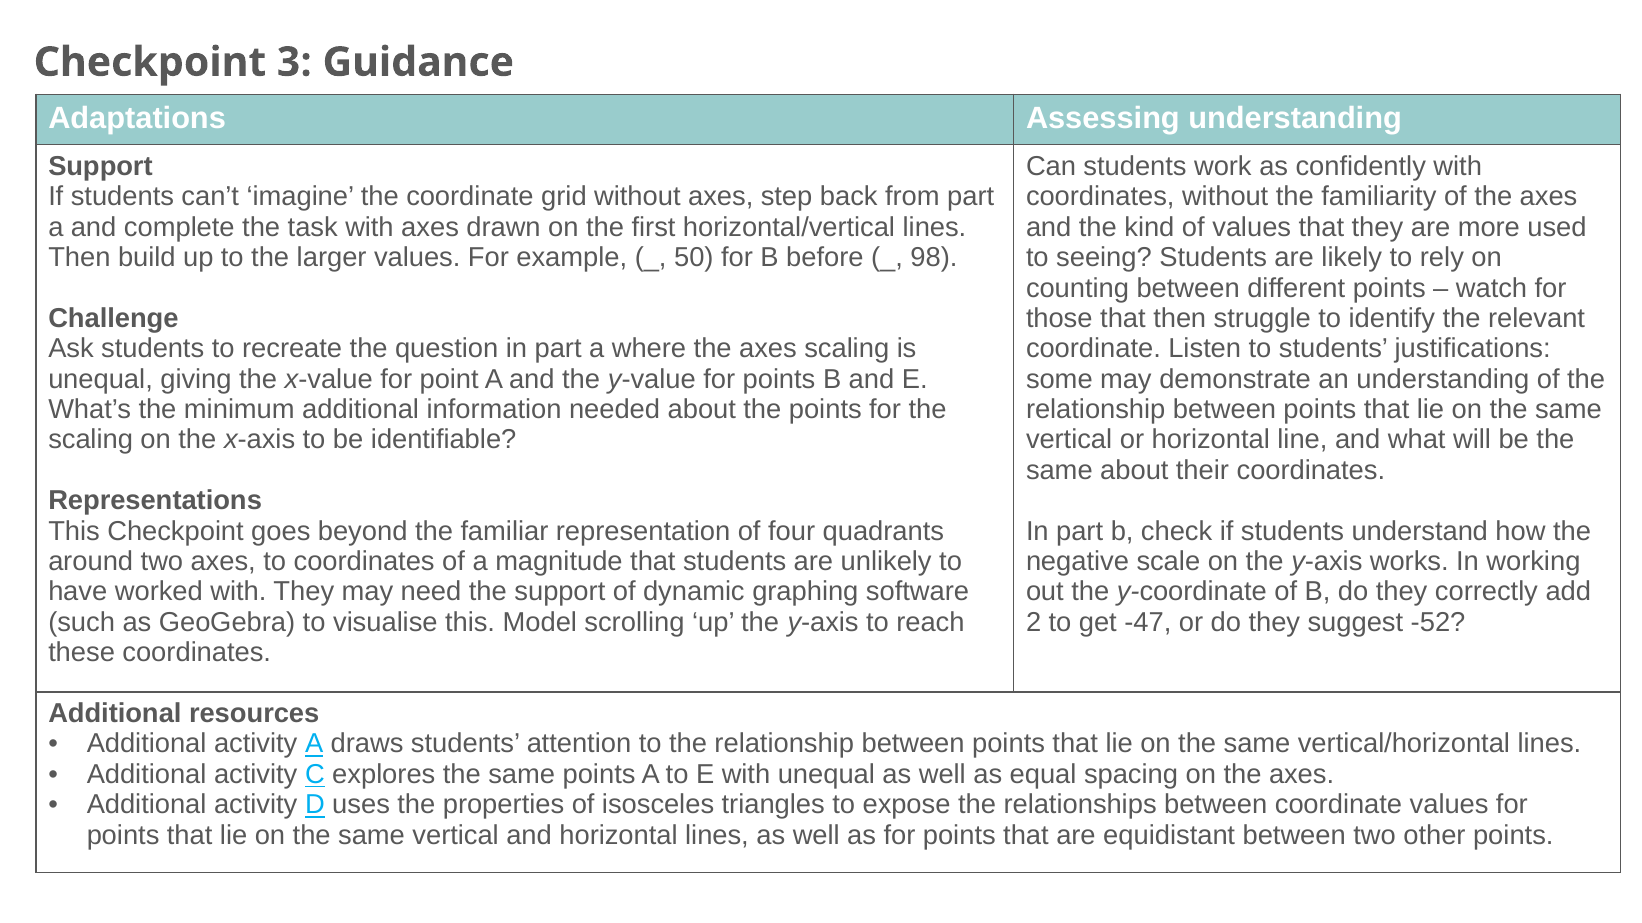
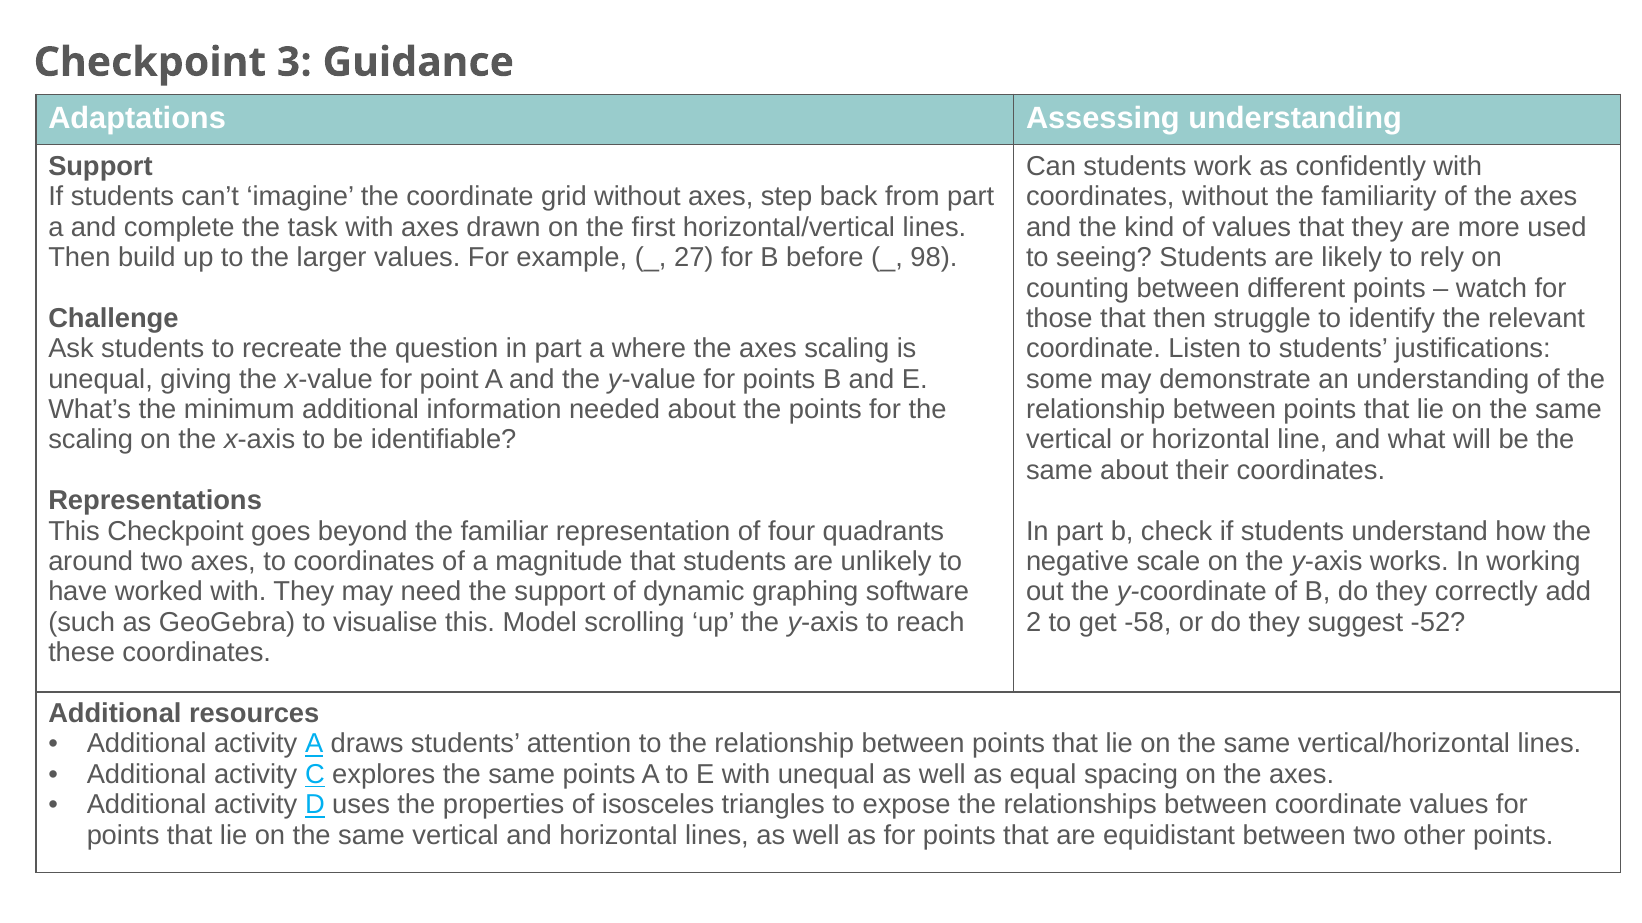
50: 50 -> 27
-47: -47 -> -58
